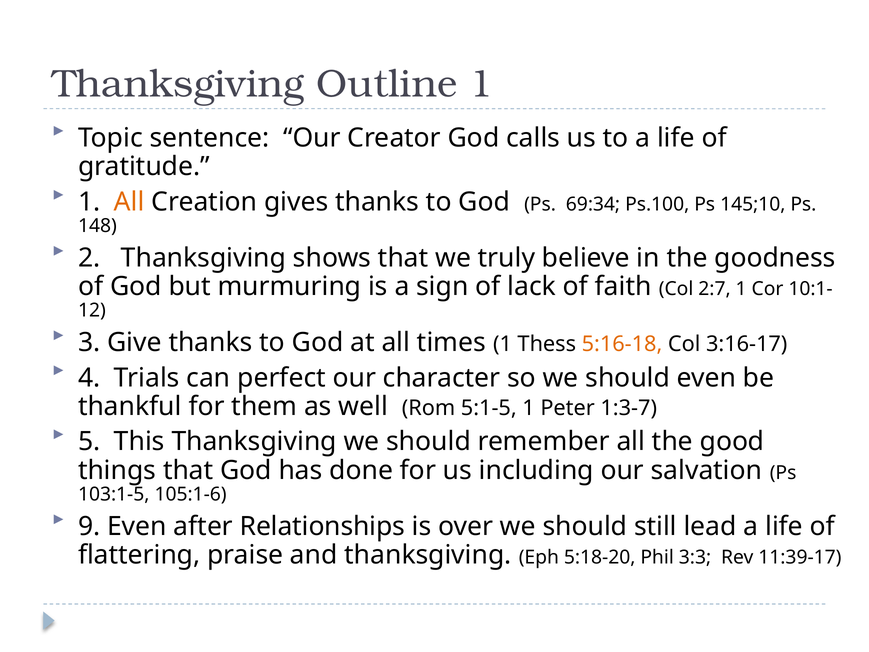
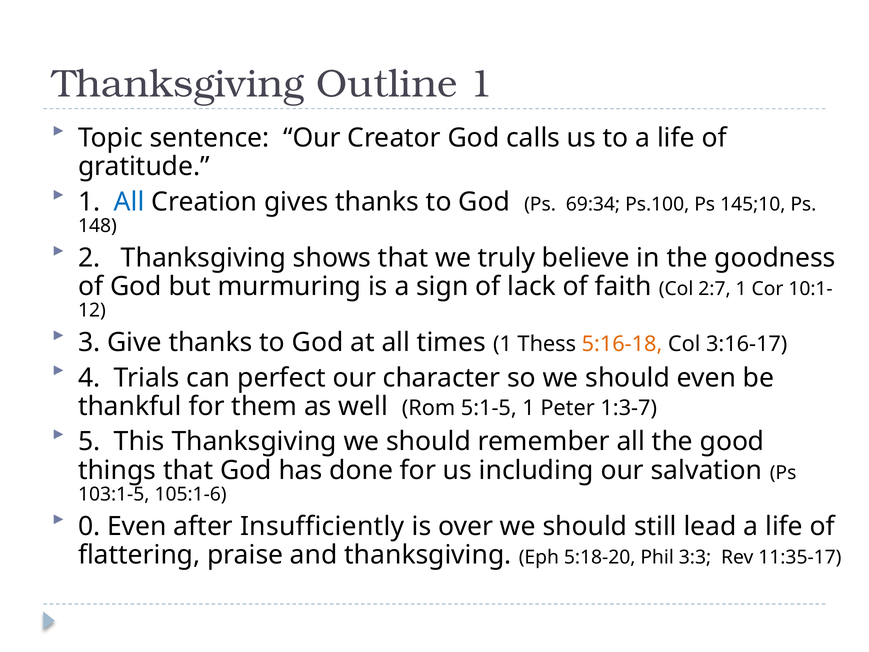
All at (129, 202) colour: orange -> blue
9: 9 -> 0
Relationships: Relationships -> Insufficiently
11:39-17: 11:39-17 -> 11:35-17
